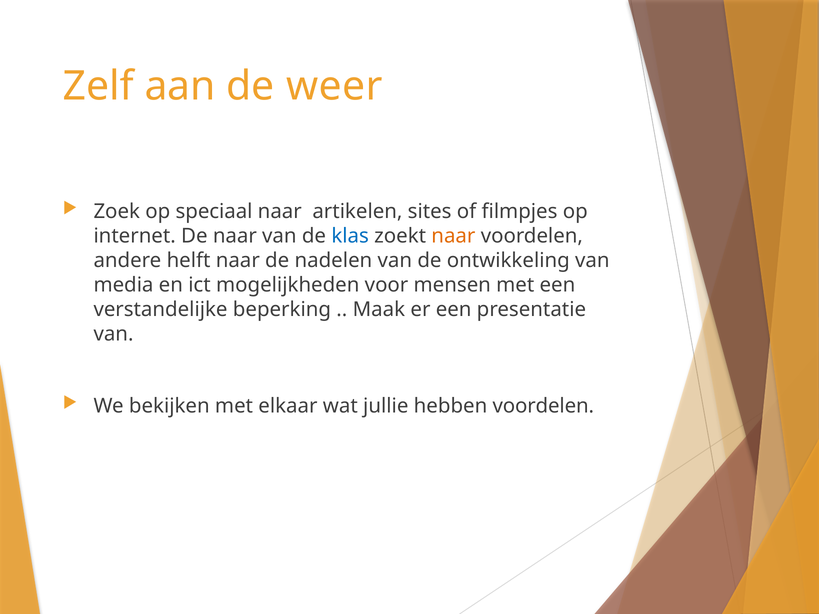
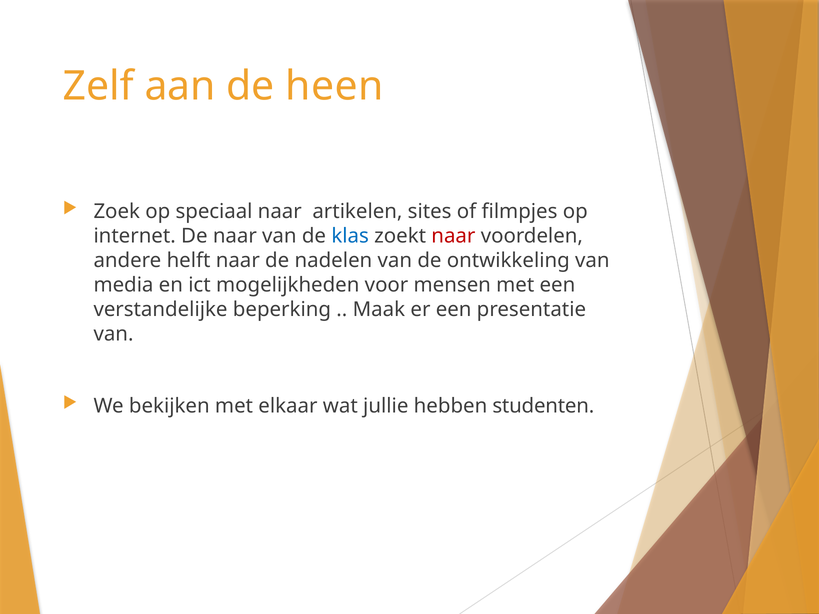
weer: weer -> heen
naar at (453, 236) colour: orange -> red
hebben voordelen: voordelen -> studenten
